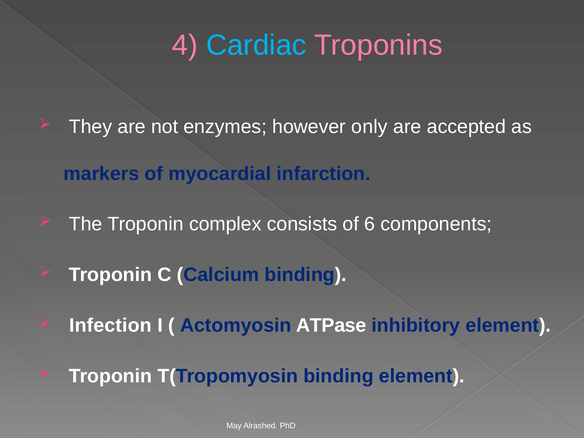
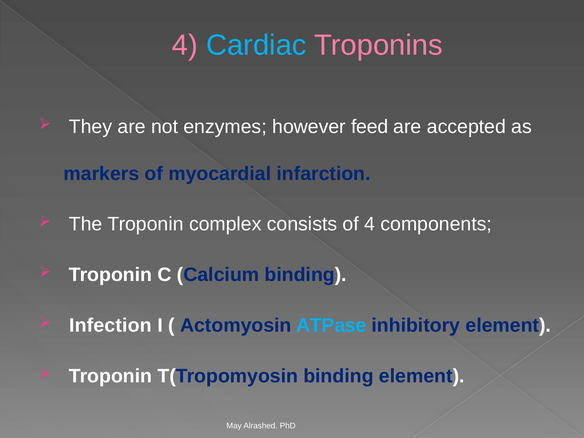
only: only -> feed
of 6: 6 -> 4
ATPase colour: white -> light blue
